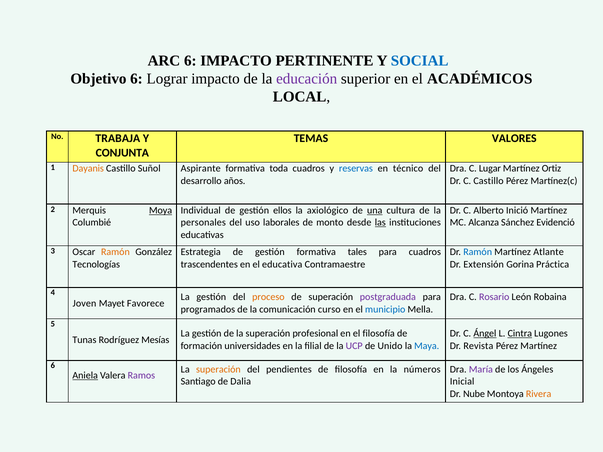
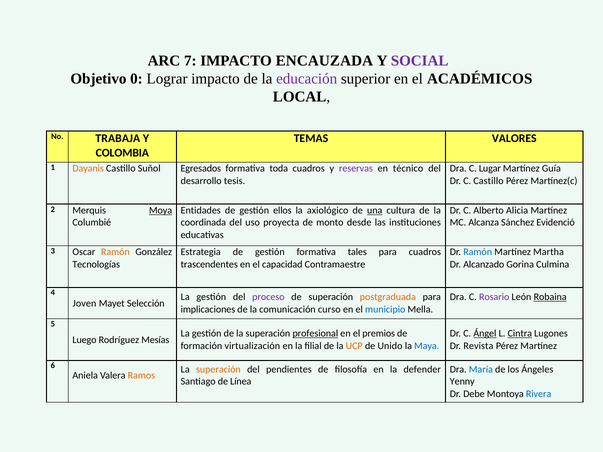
ARC 6: 6 -> 7
PERTINENTE: PERTINENTE -> ENCAUZADA
SOCIAL colour: blue -> purple
Objetivo 6: 6 -> 0
CONJUNTA: CONJUNTA -> COLOMBIA
Aspirante: Aspirante -> Egresados
reservas colour: blue -> purple
Ortiz: Ortiz -> Guía
años: años -> tesis
Individual: Individual -> Entidades
Inició: Inició -> Alicia
personales: personales -> coordinada
laborales: laborales -> proyecta
las underline: present -> none
Atlante: Atlante -> Martha
educativa: educativa -> capacidad
Extensión: Extensión -> Alcanzado
Práctica: Práctica -> Culmina
proceso colour: orange -> purple
postgraduada colour: purple -> orange
Robaina underline: none -> present
Favorece: Favorece -> Selección
programados: programados -> implicaciones
profesional underline: none -> present
el filosofía: filosofía -> premios
Tunas: Tunas -> Luego
universidades: universidades -> virtualización
UCP colour: purple -> orange
números: números -> defender
María colour: purple -> blue
Aniela underline: present -> none
Ramos colour: purple -> orange
Dalia: Dalia -> Línea
Inicial: Inicial -> Yenny
Nube: Nube -> Debe
Rivera colour: orange -> blue
